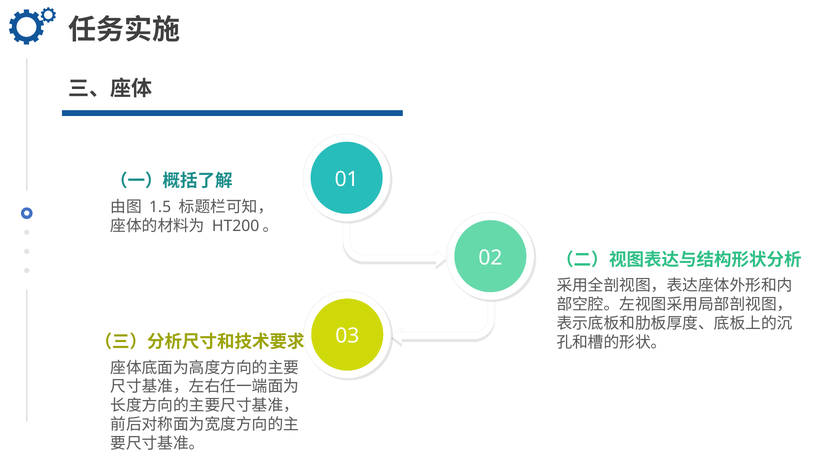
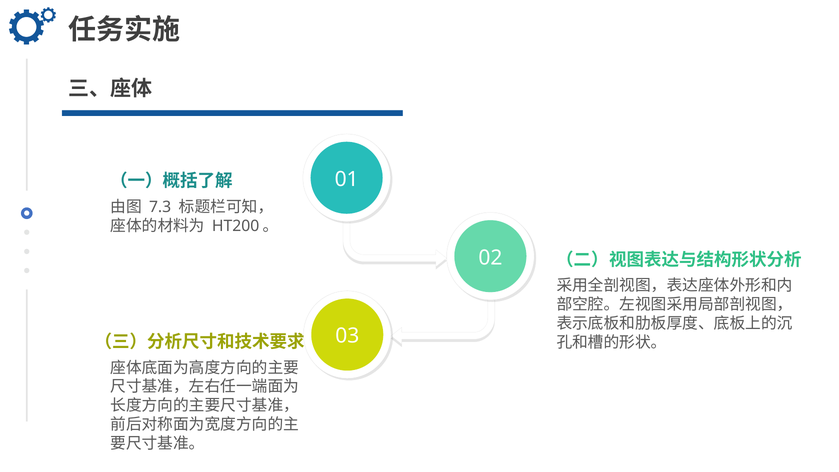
1.5: 1.5 -> 7.3
